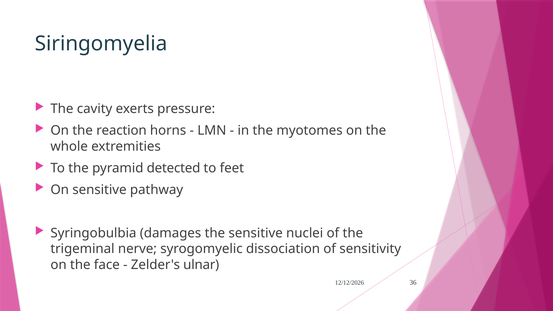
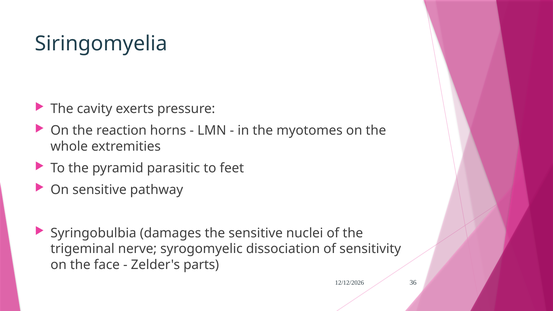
detected: detected -> parasitic
ulnar: ulnar -> parts
